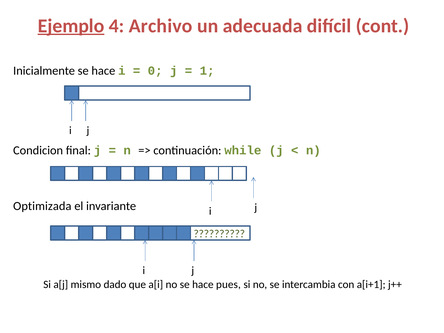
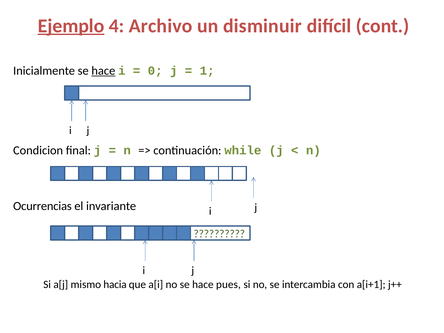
adecuada: adecuada -> disminuir
hace at (103, 71) underline: none -> present
Optimizada: Optimizada -> Ocurrencias
dado: dado -> hacia
